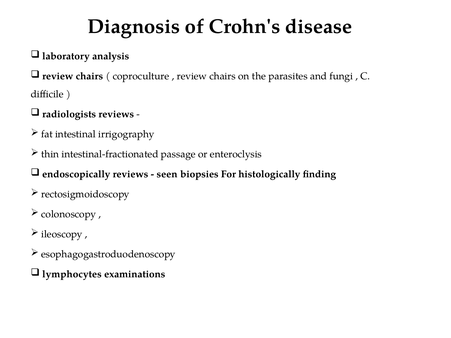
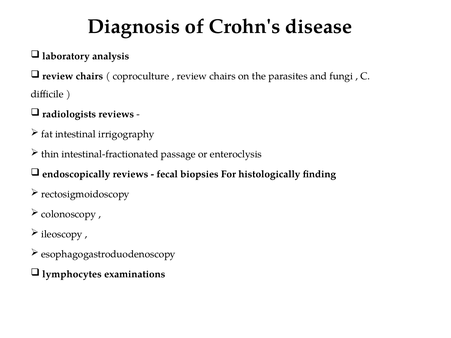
seen: seen -> fecal
